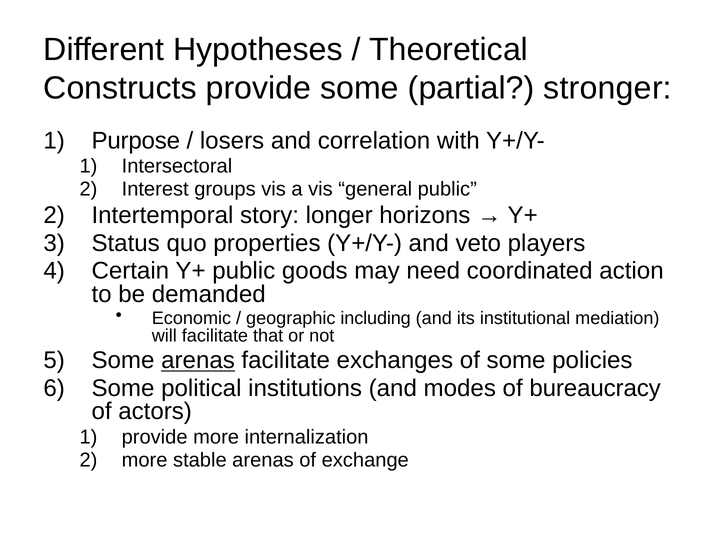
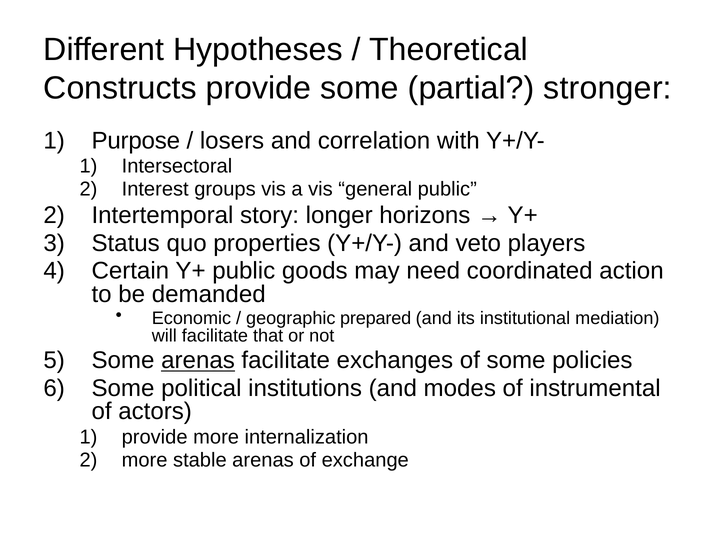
including: including -> prepared
bureaucracy: bureaucracy -> instrumental
